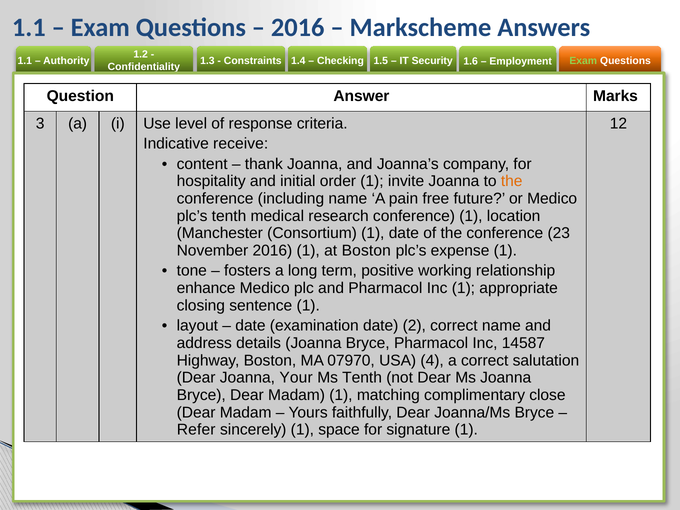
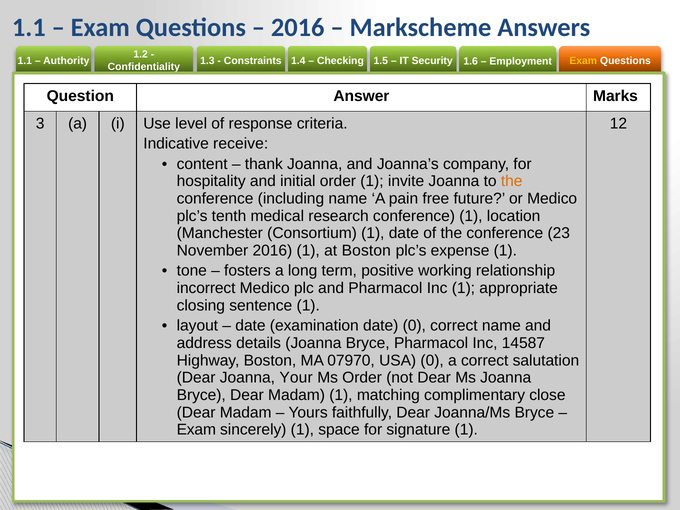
Exam at (583, 61) colour: light green -> yellow
enhance: enhance -> incorrect
date 2: 2 -> 0
USA 4: 4 -> 0
Ms Tenth: Tenth -> Order
Refer at (196, 430): Refer -> Exam
